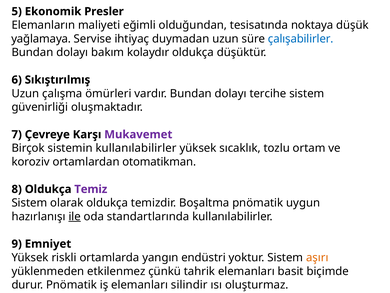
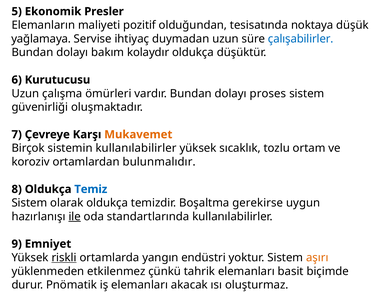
eğimli: eğimli -> pozitif
Sıkıştırılmış: Sıkıştırılmış -> Kurutucusu
tercihe: tercihe -> proses
Mukavemet colour: purple -> orange
otomatikman: otomatikman -> bulunmalıdır
Temiz colour: purple -> blue
Boşaltma pnömatik: pnömatik -> gerekirse
riskli underline: none -> present
silindir: silindir -> akacak
